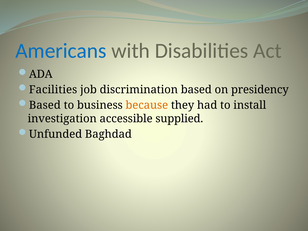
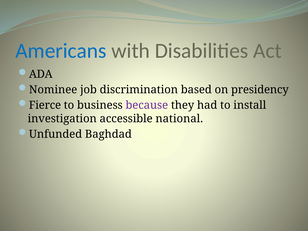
Facilities: Facilities -> Nominee
Based at (45, 105): Based -> Fierce
because colour: orange -> purple
supplied: supplied -> national
